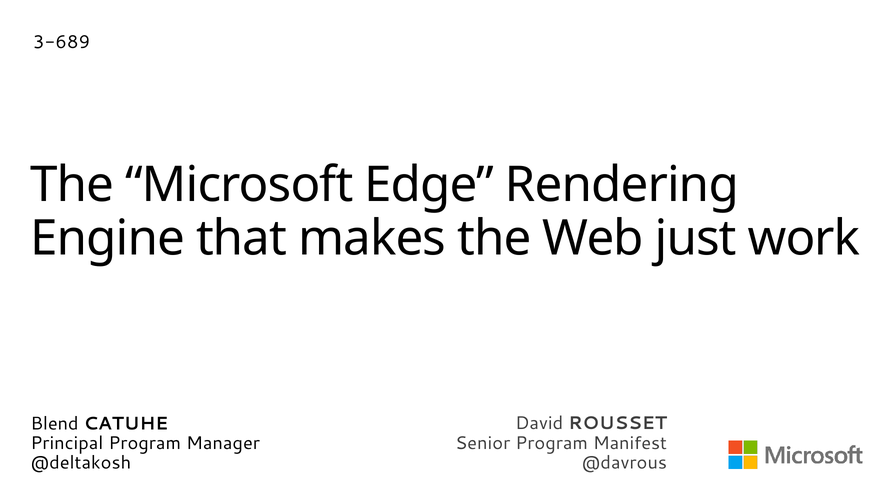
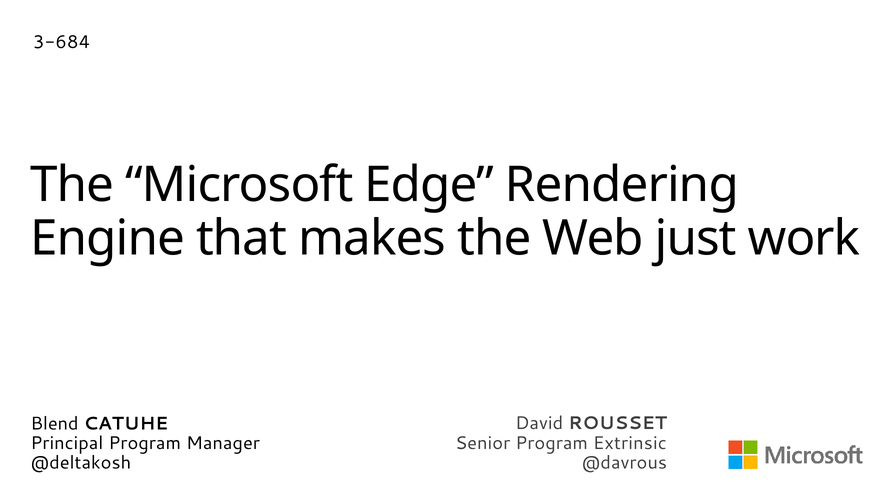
3-689: 3-689 -> 3-684
Manifest: Manifest -> Extrinsic
